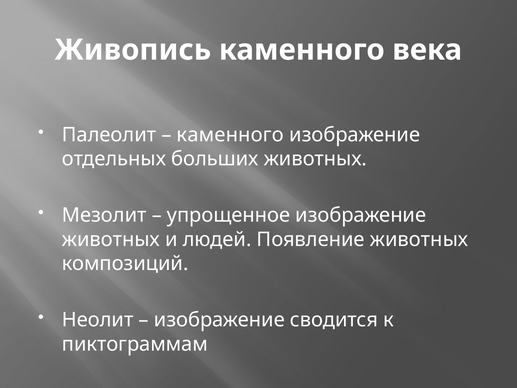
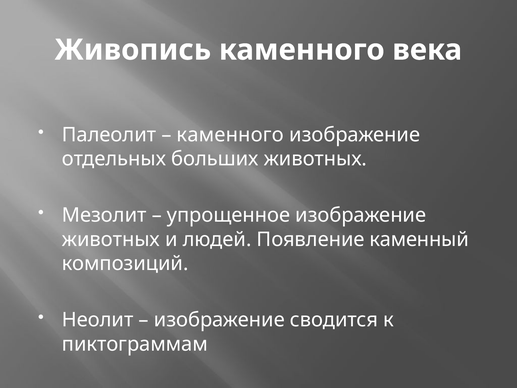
Появление животных: животных -> каменный
